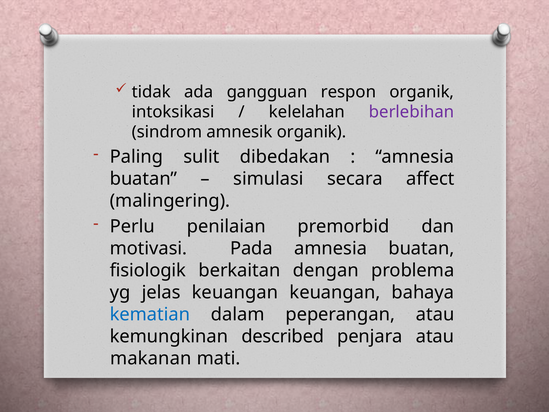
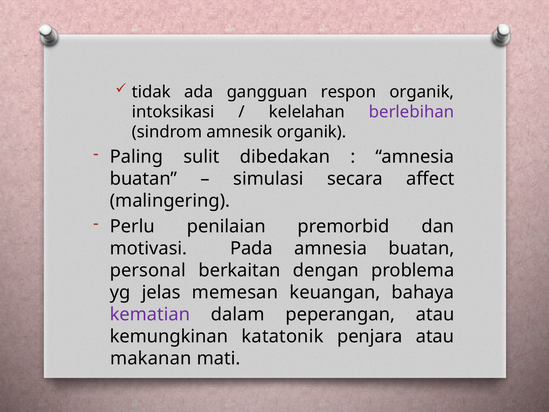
fisiologik: fisiologik -> personal
jelas keuangan: keuangan -> memesan
kematian colour: blue -> purple
described: described -> katatonik
